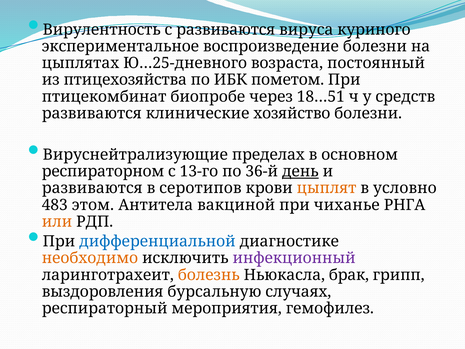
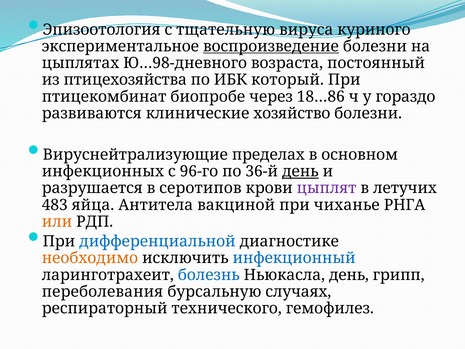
Вирулентность: Вирулентность -> Эпизоотология
с развиваются: развиваются -> тщательную
воспроизведение underline: none -> present
Ю…25-дневного: Ю…25-дневного -> Ю…98-дневного
пометом: пометом -> который
18…51: 18…51 -> 18…86
средств: средств -> гораздо
респираторном: респираторном -> инфекционных
13-го: 13-го -> 96-го
развиваются at (92, 188): развиваются -> разрушается
цыплят colour: orange -> purple
условно: условно -> летучих
этом: этом -> яйца
инфекционный colour: purple -> blue
болезнь colour: orange -> blue
Ньюкасла брак: брак -> день
выздоровления: выздоровления -> переболевания
мероприятия: мероприятия -> технического
